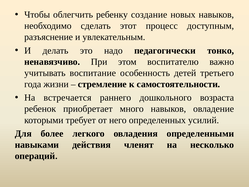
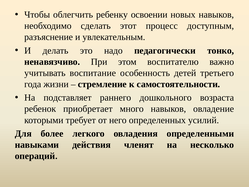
создание: создание -> освоении
встречается: встречается -> подставляет
